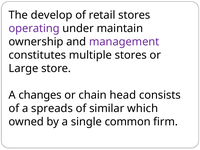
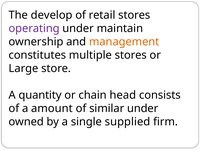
management colour: purple -> orange
changes: changes -> quantity
spreads: spreads -> amount
similar which: which -> under
common: common -> supplied
